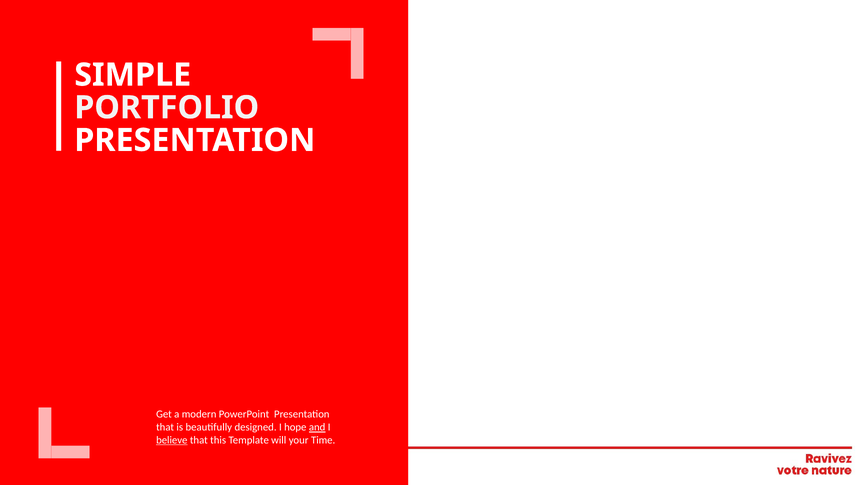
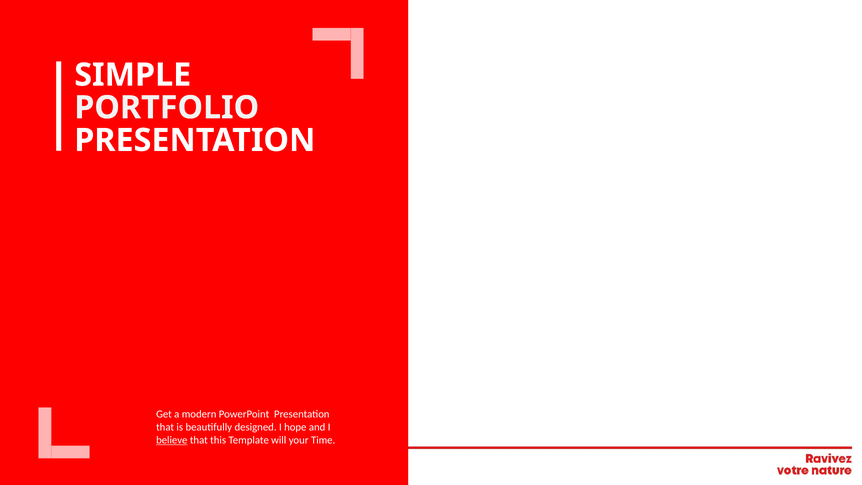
and underline: present -> none
